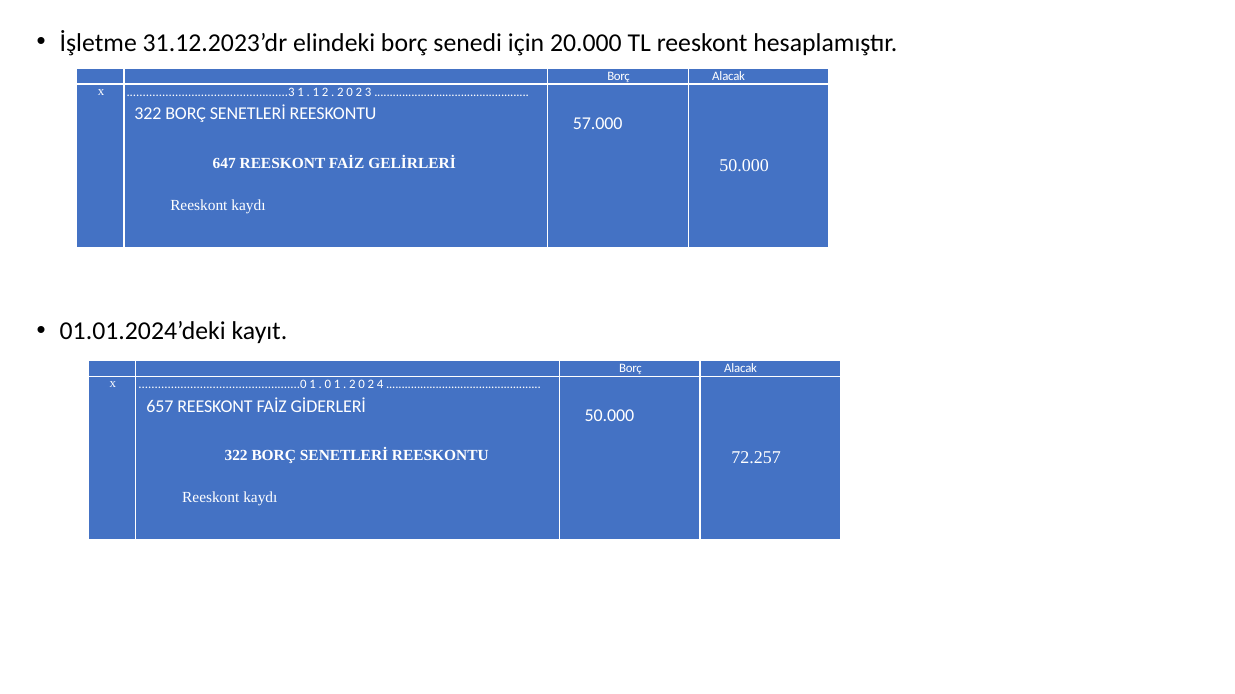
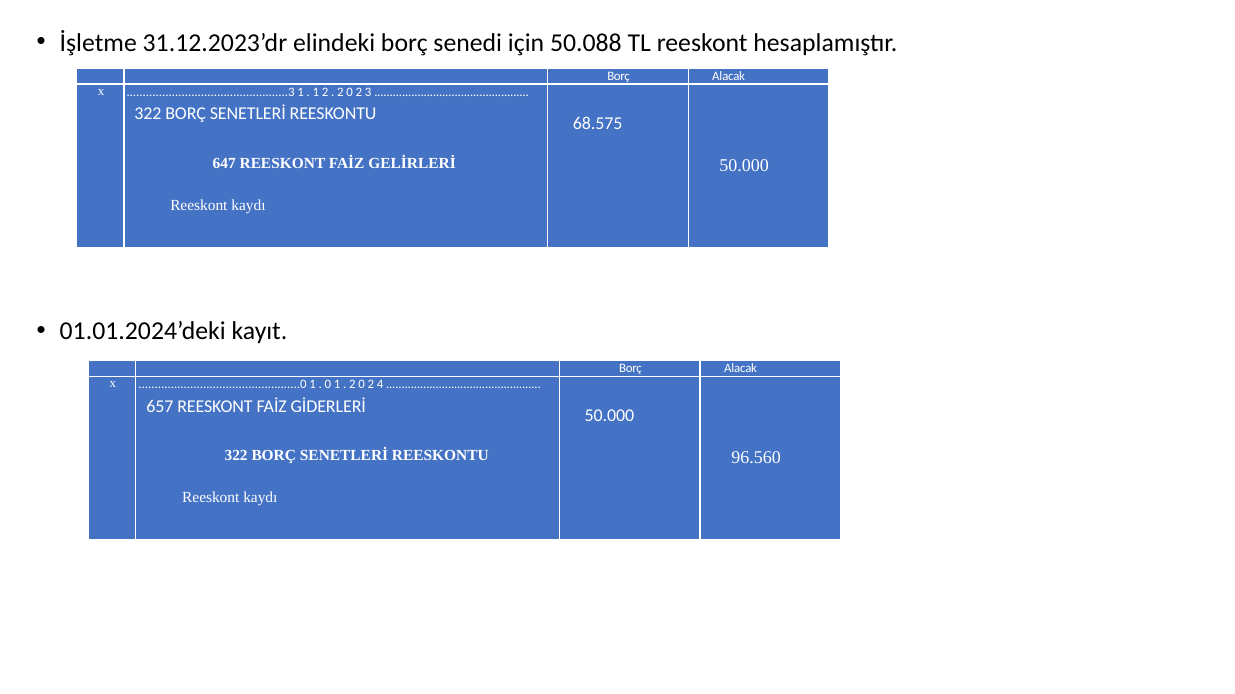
20.000: 20.000 -> 50.088
57.000: 57.000 -> 68.575
72.257: 72.257 -> 96.560
